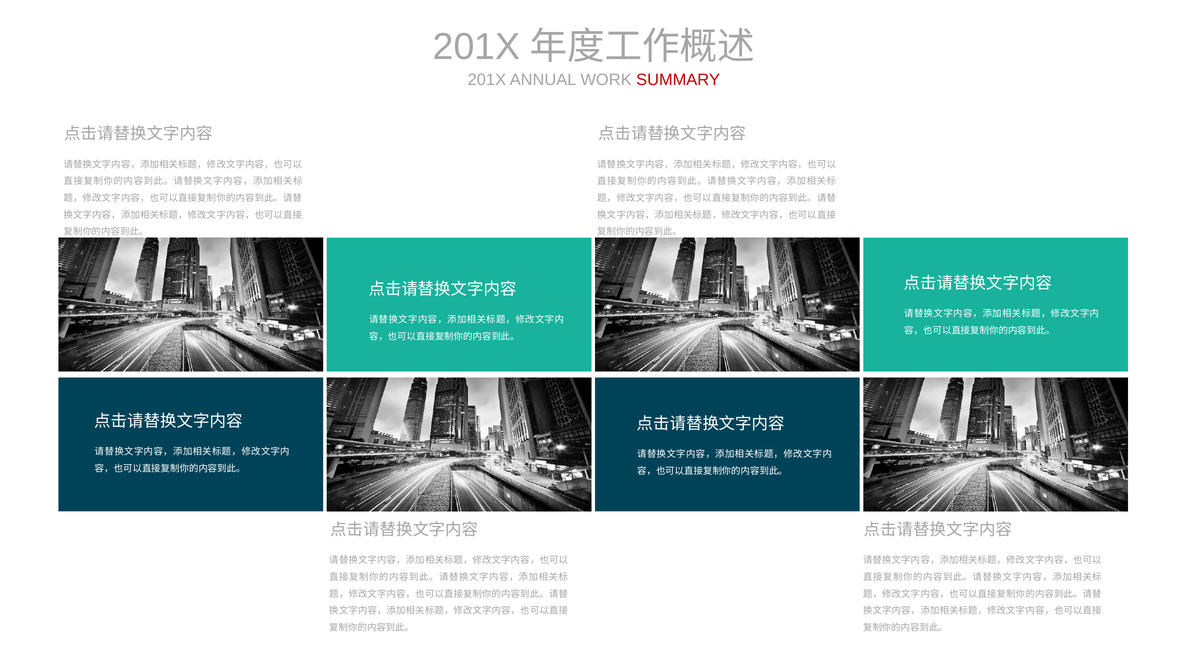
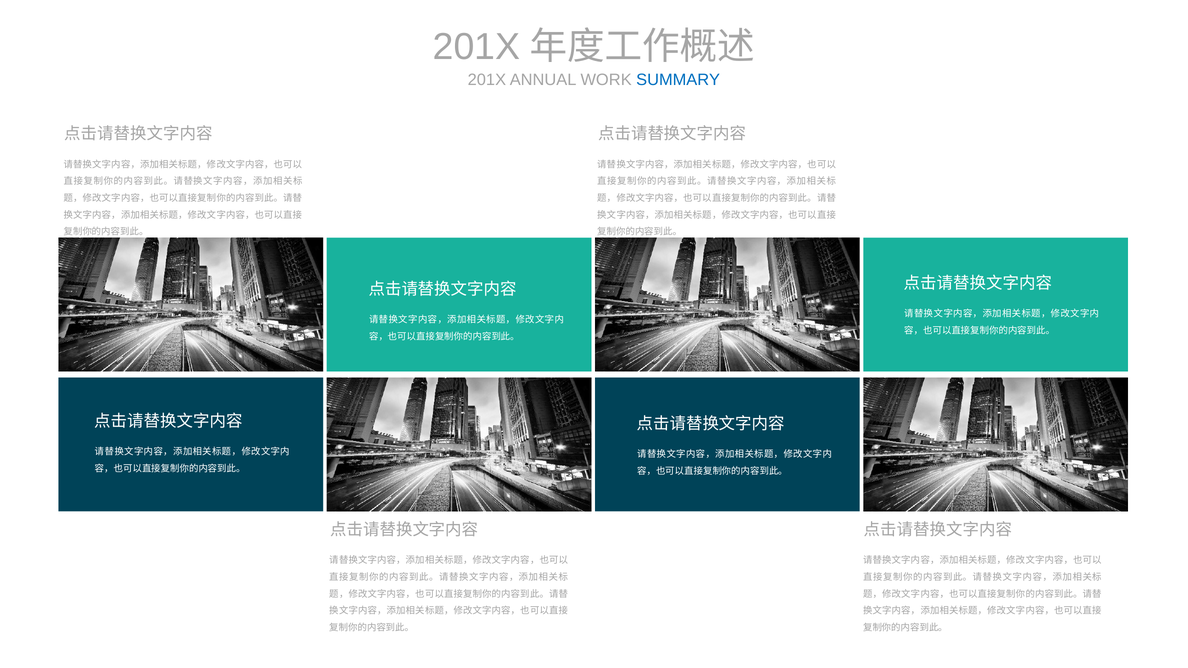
SUMMARY colour: red -> blue
